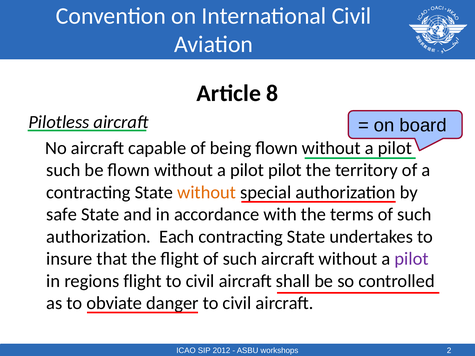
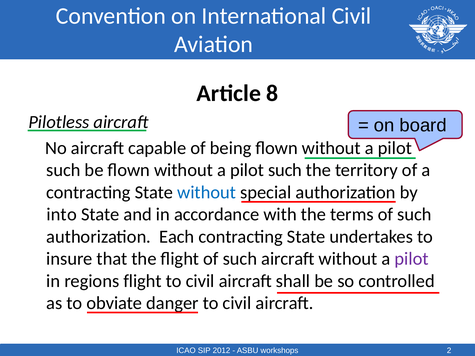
pilot at (285, 170): pilot -> such
without at (207, 192) colour: orange -> blue
safe: safe -> into
